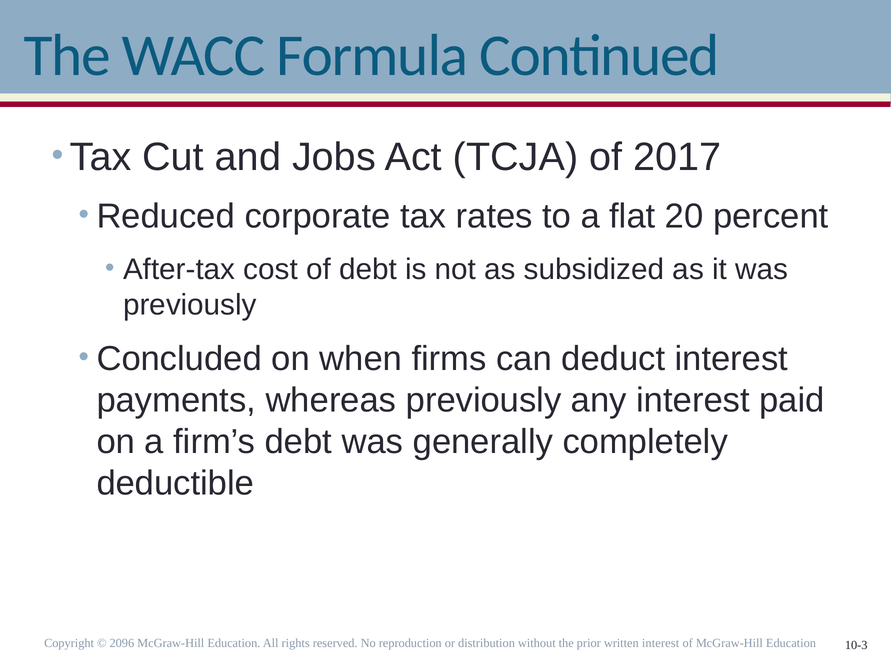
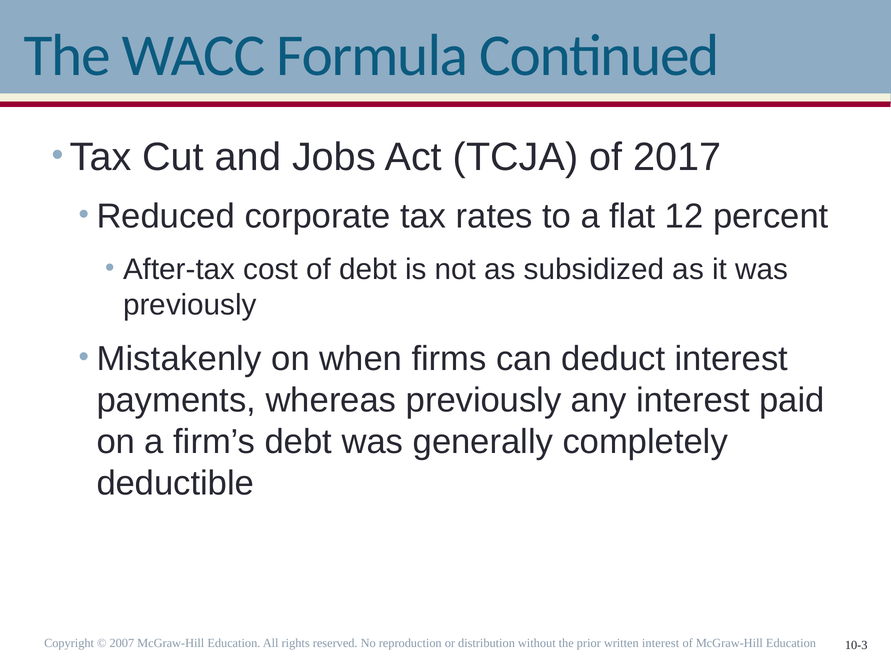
20: 20 -> 12
Concluded: Concluded -> Mistakenly
2096: 2096 -> 2007
